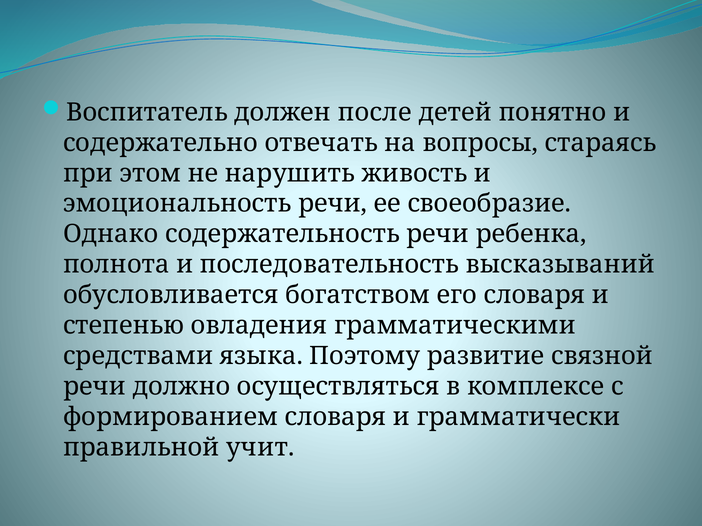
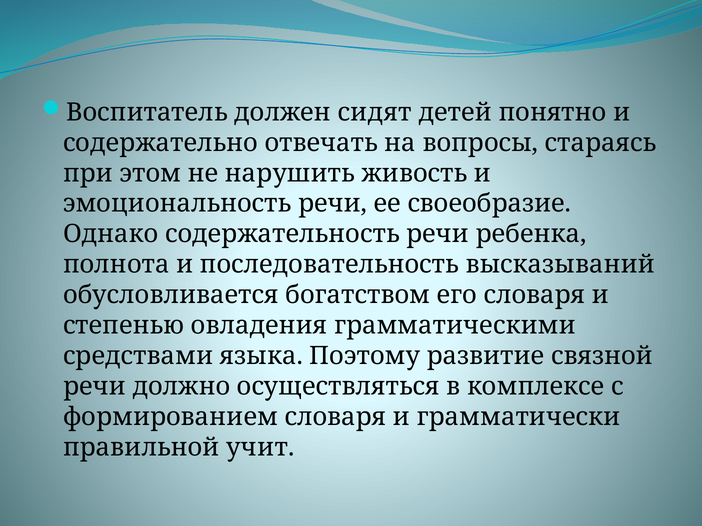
после: после -> сидят
